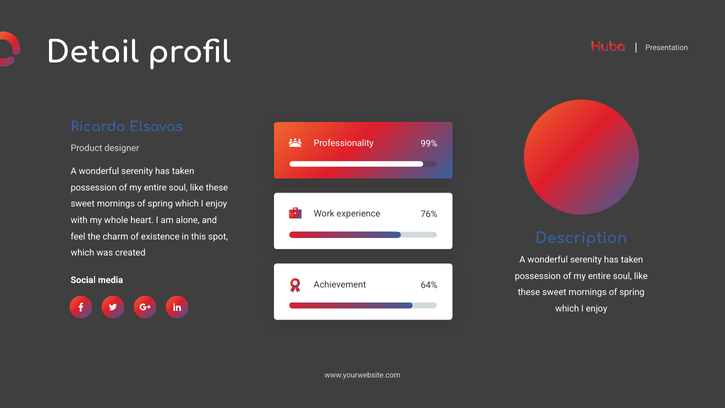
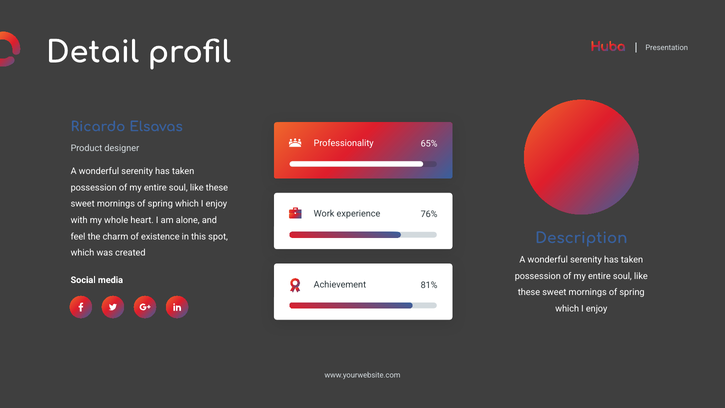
99%: 99% -> 65%
64%: 64% -> 81%
